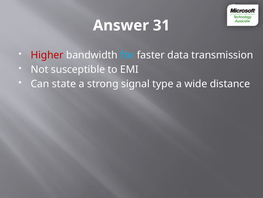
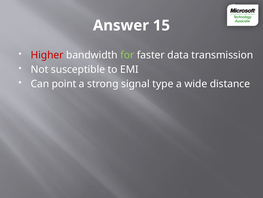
31: 31 -> 15
for colour: light blue -> light green
state: state -> point
